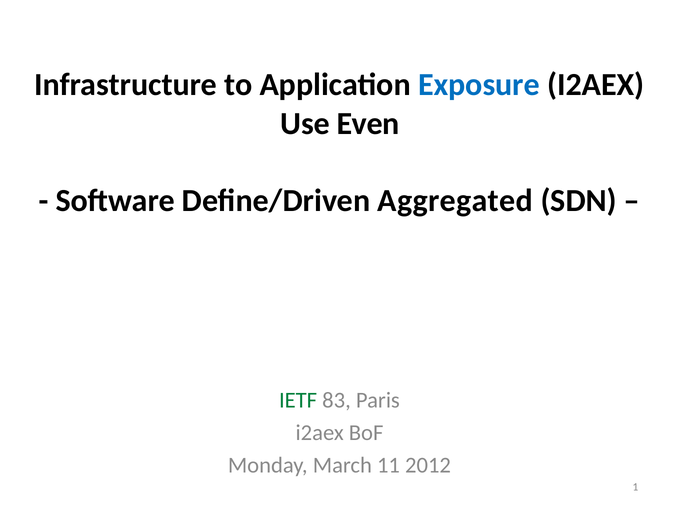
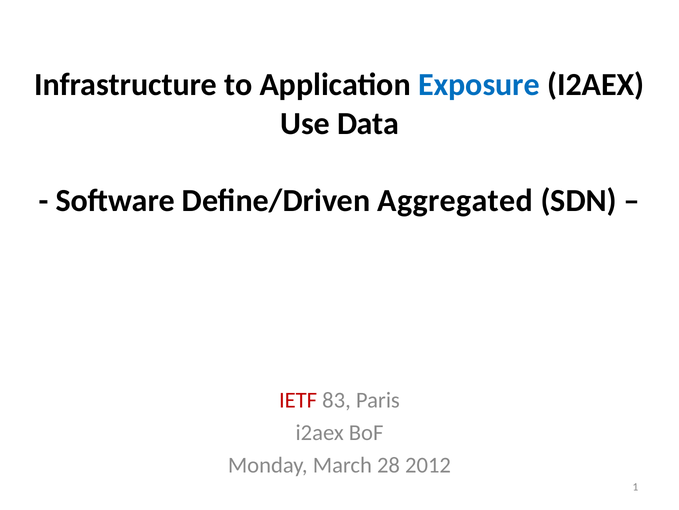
Even: Even -> Data
IETF colour: green -> red
11: 11 -> 28
